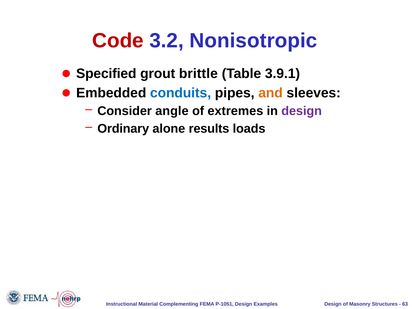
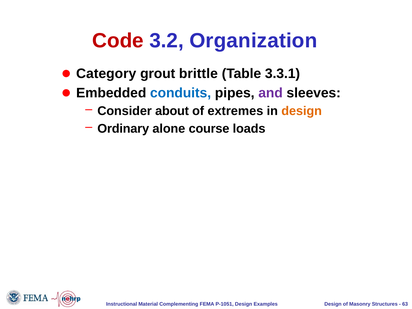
Nonisotropic: Nonisotropic -> Organization
Specified: Specified -> Category
3.9.1: 3.9.1 -> 3.3.1
and colour: orange -> purple
angle: angle -> about
design at (302, 111) colour: purple -> orange
results: results -> course
